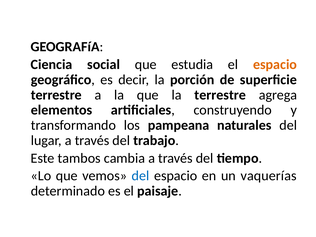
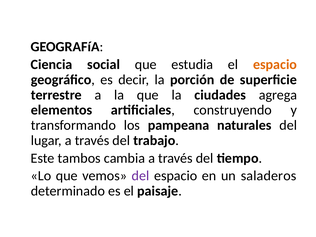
la terrestre: terrestre -> ciudades
del at (140, 176) colour: blue -> purple
vaquerías: vaquerías -> saladeros
